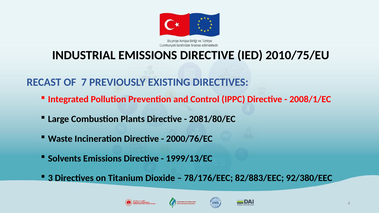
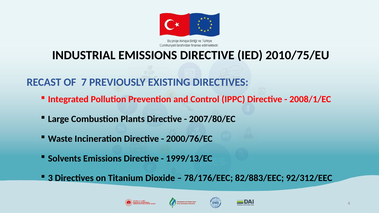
2081/80/EC: 2081/80/EC -> 2007/80/EC
92/380/EEC: 92/380/EEC -> 92/312/EEC
